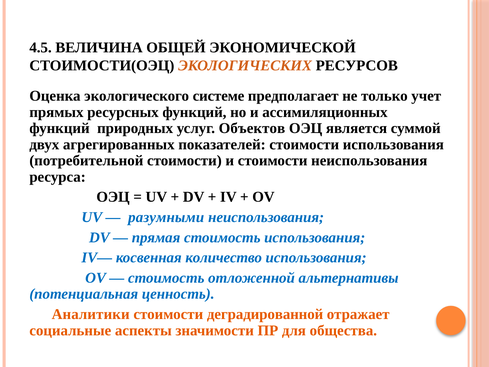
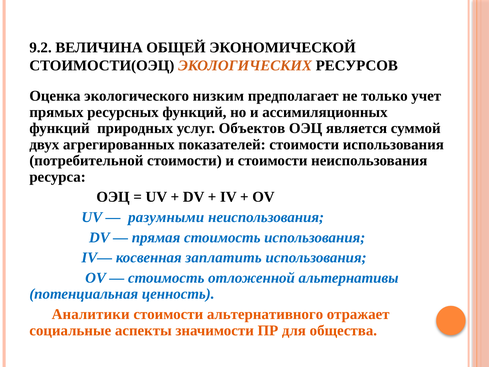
4.5: 4.5 -> 9.2
системе: системе -> низким
количество: количество -> заплатить
деградированной: деградированной -> альтернативного
